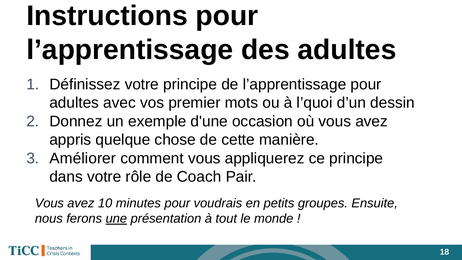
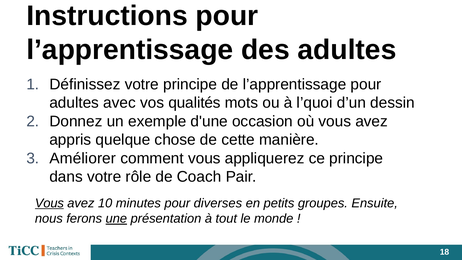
premier: premier -> qualités
Vous at (49, 203) underline: none -> present
voudrais: voudrais -> diverses
